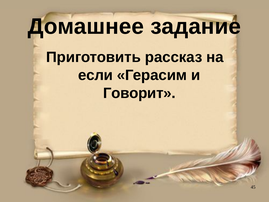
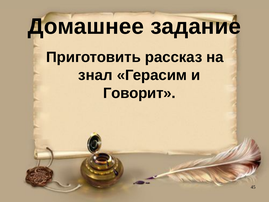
если: если -> знал
